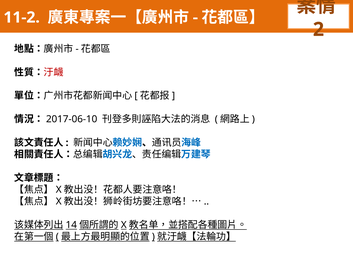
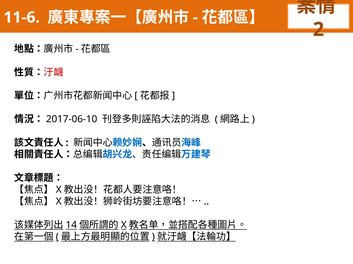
11-2: 11-2 -> 11-6
